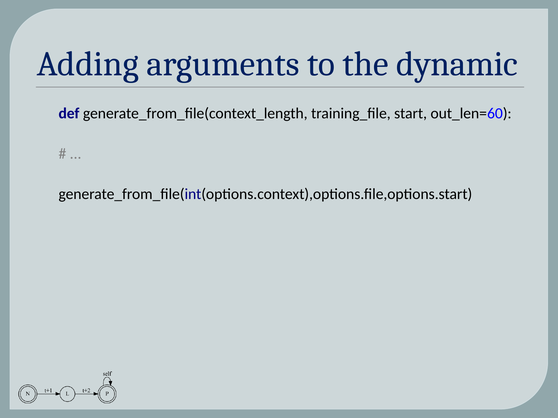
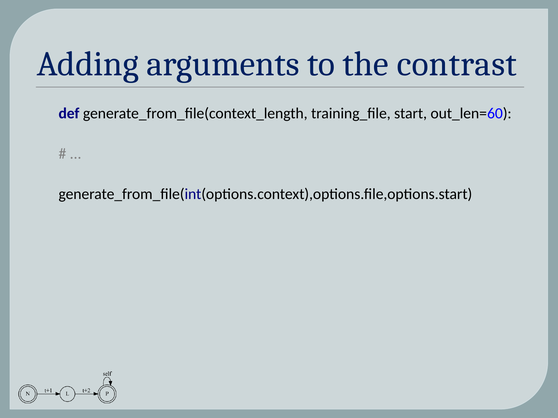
dynamic: dynamic -> contrast
